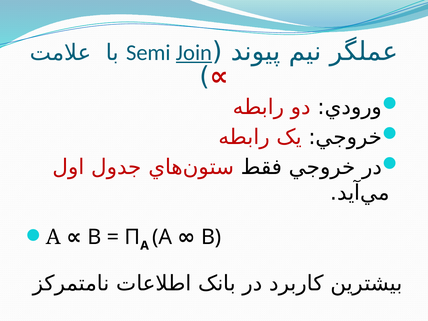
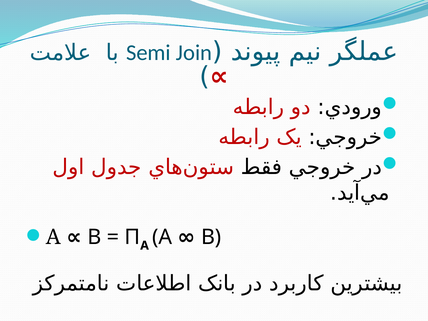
Join underline: present -> none
